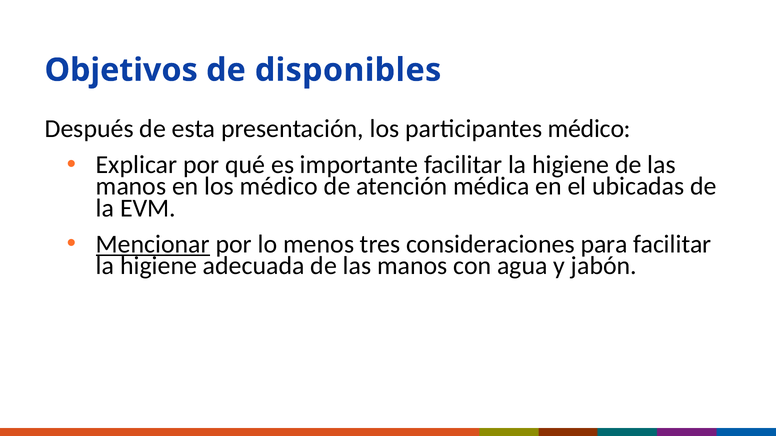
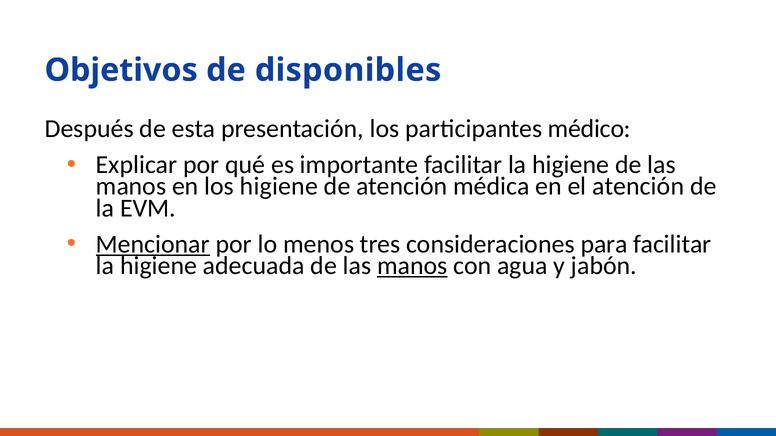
los médico: médico -> higiene
el ubicadas: ubicadas -> atención
manos at (412, 266) underline: none -> present
